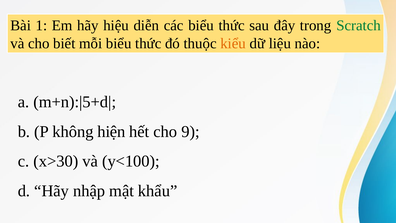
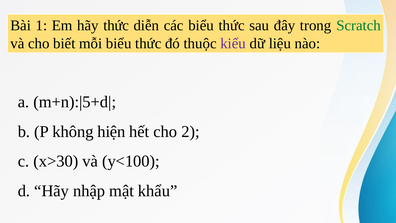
hãy hiệu: hiệu -> thức
kiểu colour: orange -> purple
9: 9 -> 2
